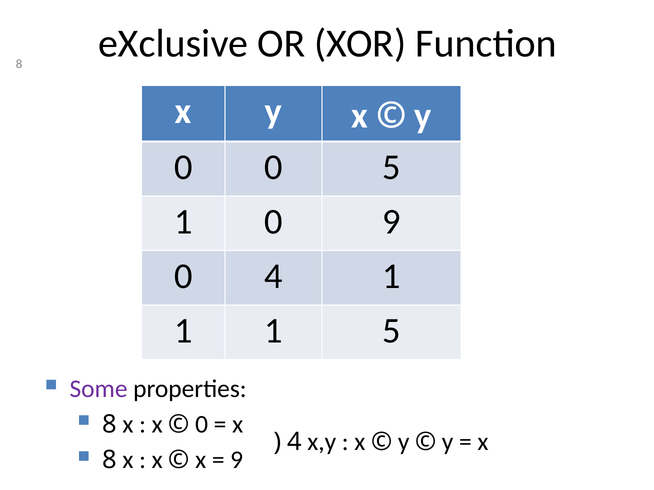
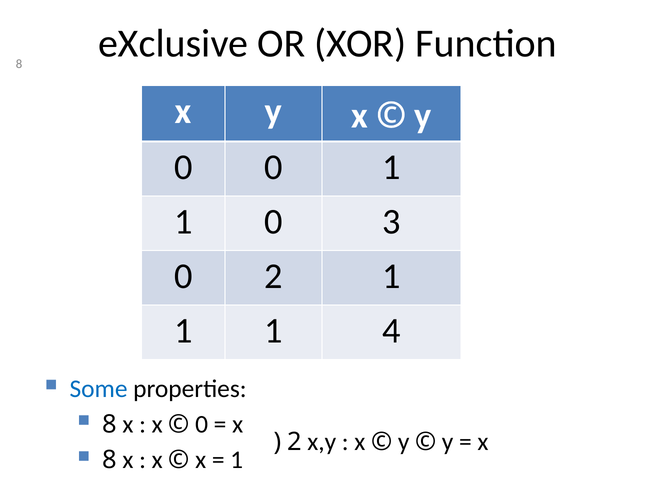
0 5: 5 -> 1
0 9: 9 -> 3
0 4: 4 -> 2
1 5: 5 -> 4
Some colour: purple -> blue
4 at (294, 443): 4 -> 2
9 at (237, 460): 9 -> 1
